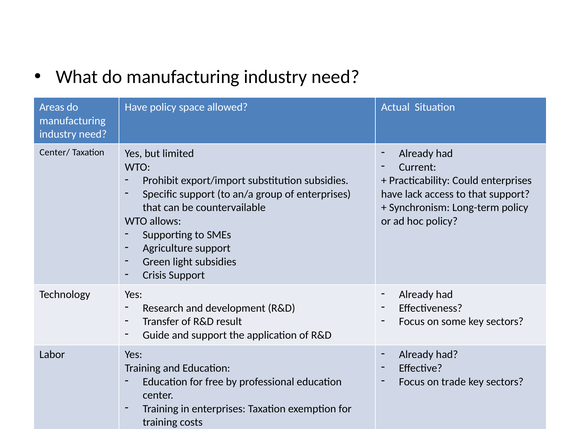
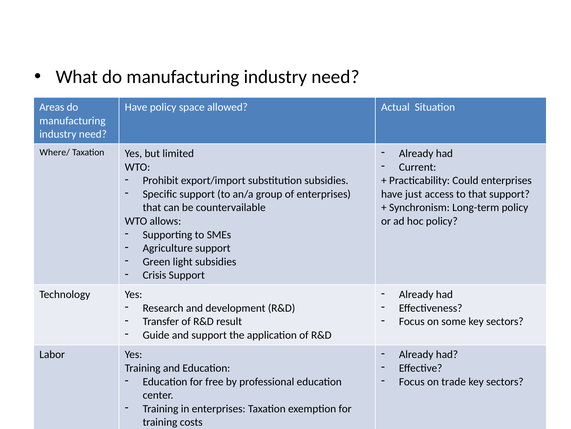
Center/: Center/ -> Where/
lack: lack -> just
